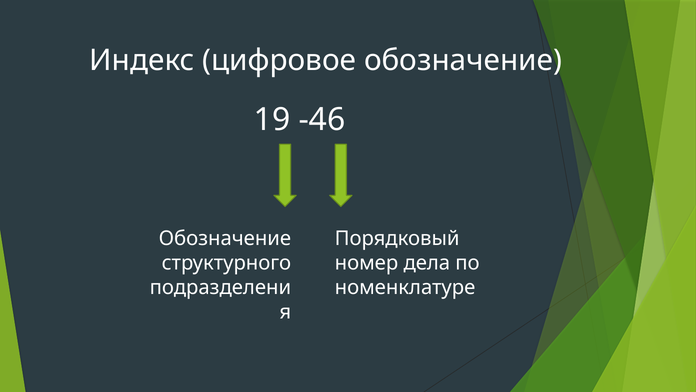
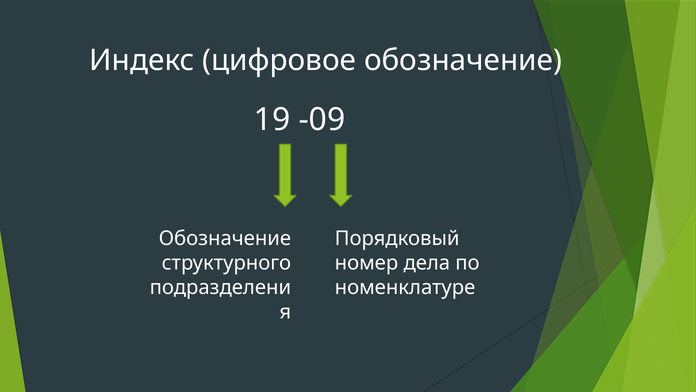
-46: -46 -> -09
